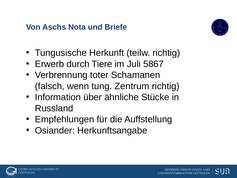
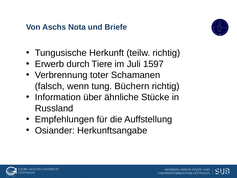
5867: 5867 -> 1597
Zentrum: Zentrum -> Büchern
